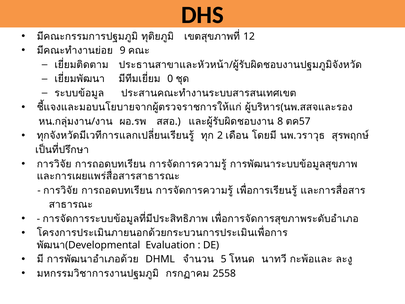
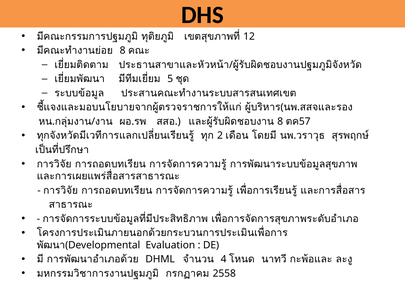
9 at (123, 50): 9 -> 8
0: 0 -> 5
5: 5 -> 4
